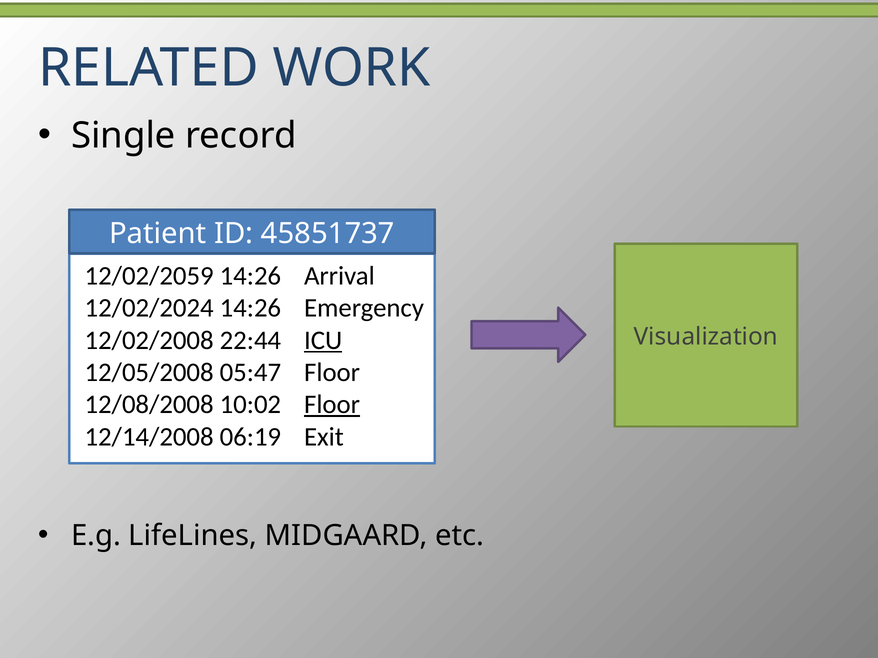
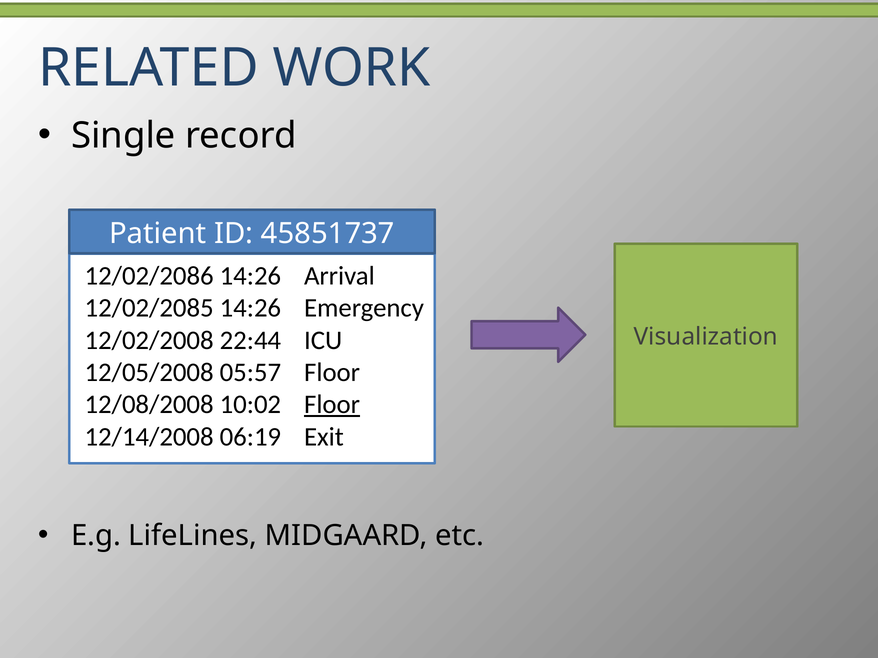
12/02/2059: 12/02/2059 -> 12/02/2086
12/02/2024: 12/02/2024 -> 12/02/2085
ICU underline: present -> none
05:47: 05:47 -> 05:57
